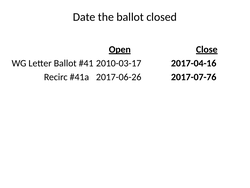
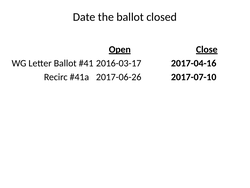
2010-03-17: 2010-03-17 -> 2016-03-17
2017-07-76: 2017-07-76 -> 2017-07-10
